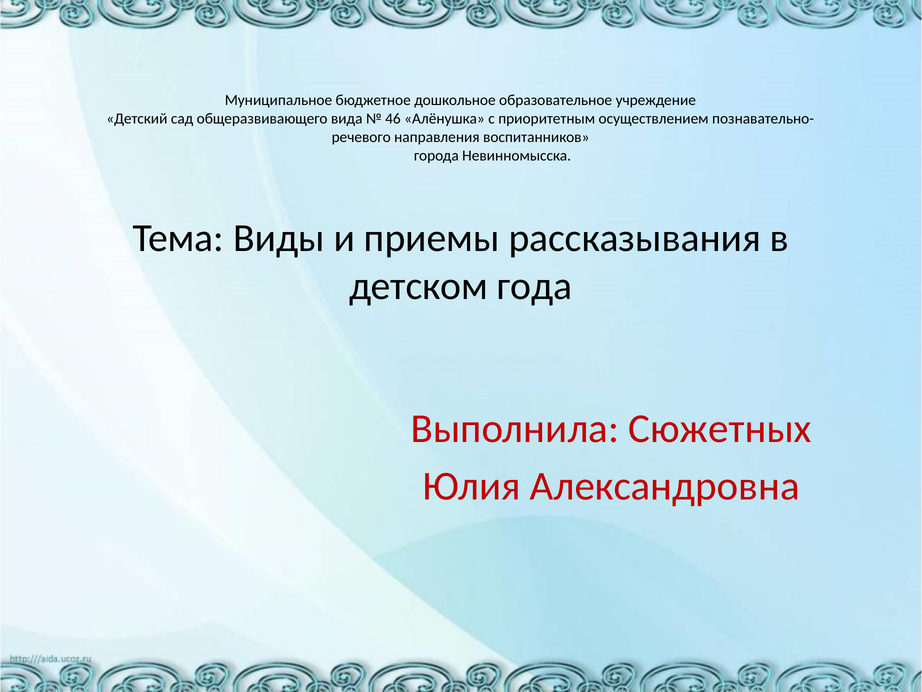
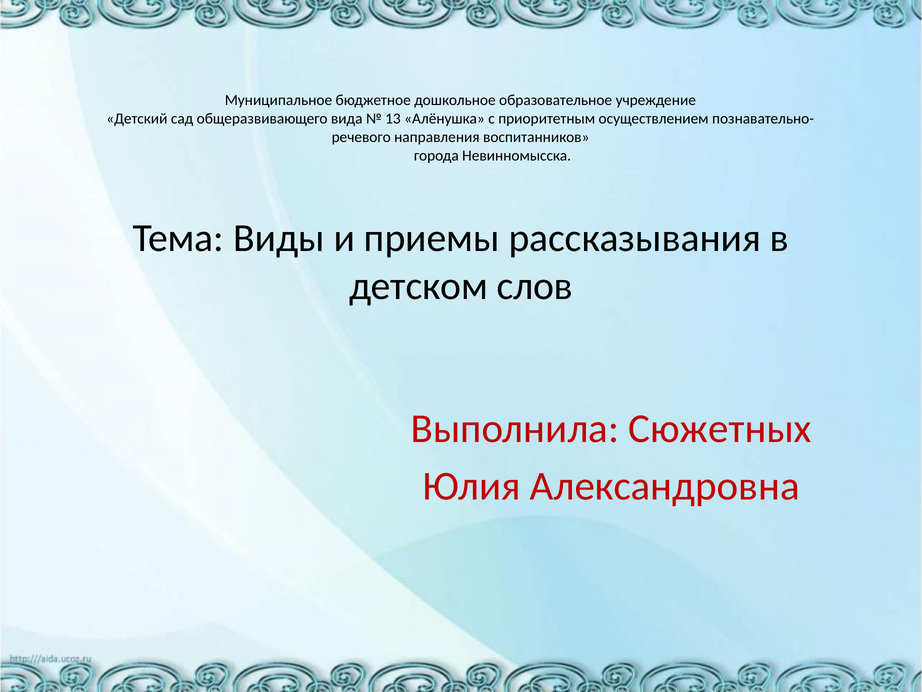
46: 46 -> 13
года: года -> слов
